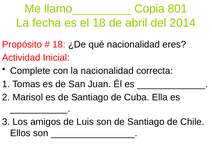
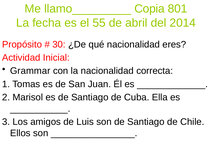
el 18: 18 -> 55
18 at (59, 44): 18 -> 30
Complete: Complete -> Grammar
